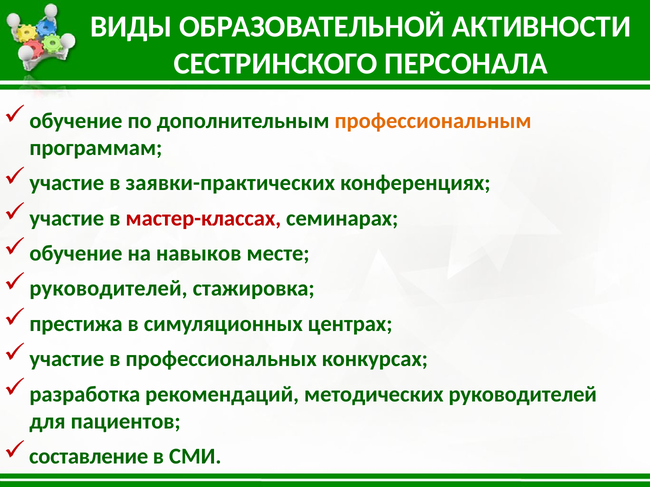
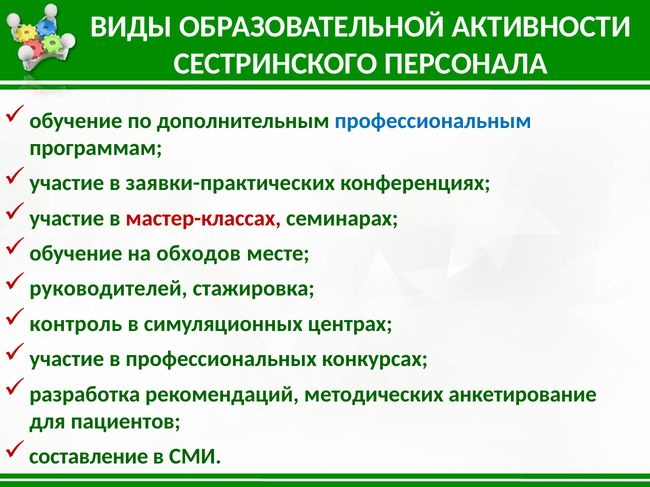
профессиональным colour: orange -> blue
навыков: навыков -> обходов
престижа: престижа -> контроль
методических руководителей: руководителей -> анкетирование
